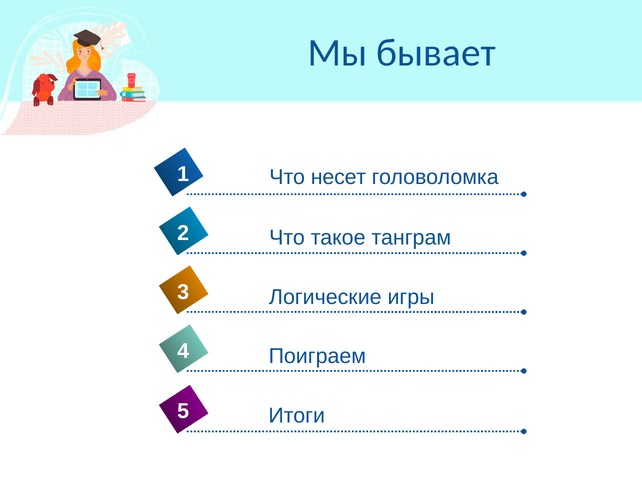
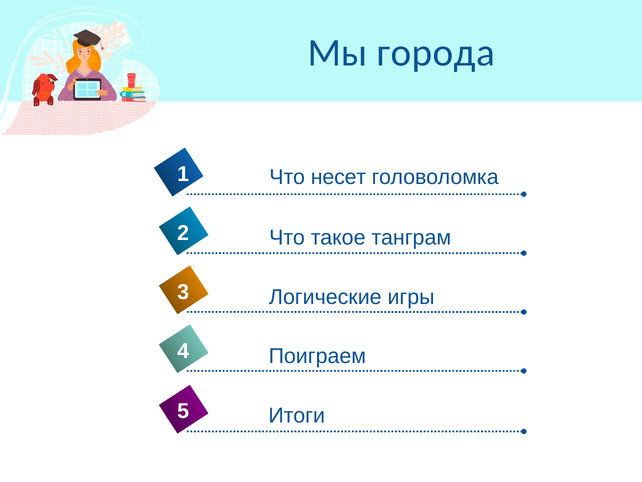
бывает: бывает -> города
